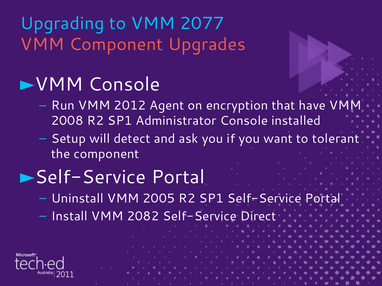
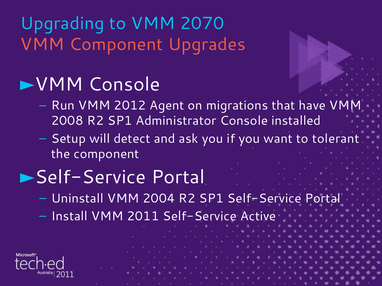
2077: 2077 -> 2070
encryption: encryption -> migrations
2005: 2005 -> 2004
2082: 2082 -> 2011
Direct: Direct -> Active
